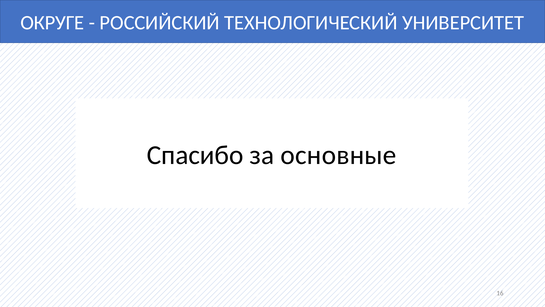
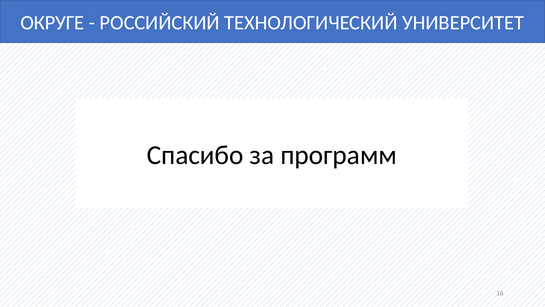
основные: основные -> программ
